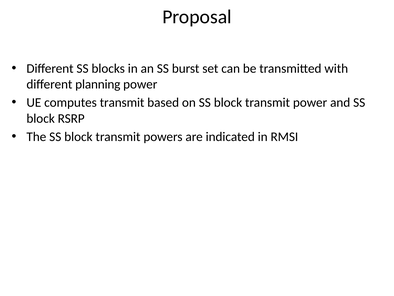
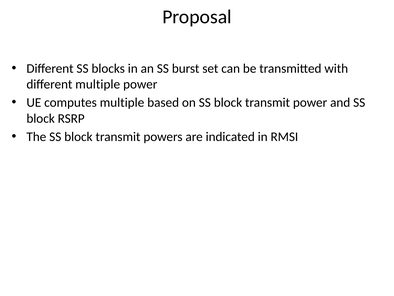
different planning: planning -> multiple
computes transmit: transmit -> multiple
